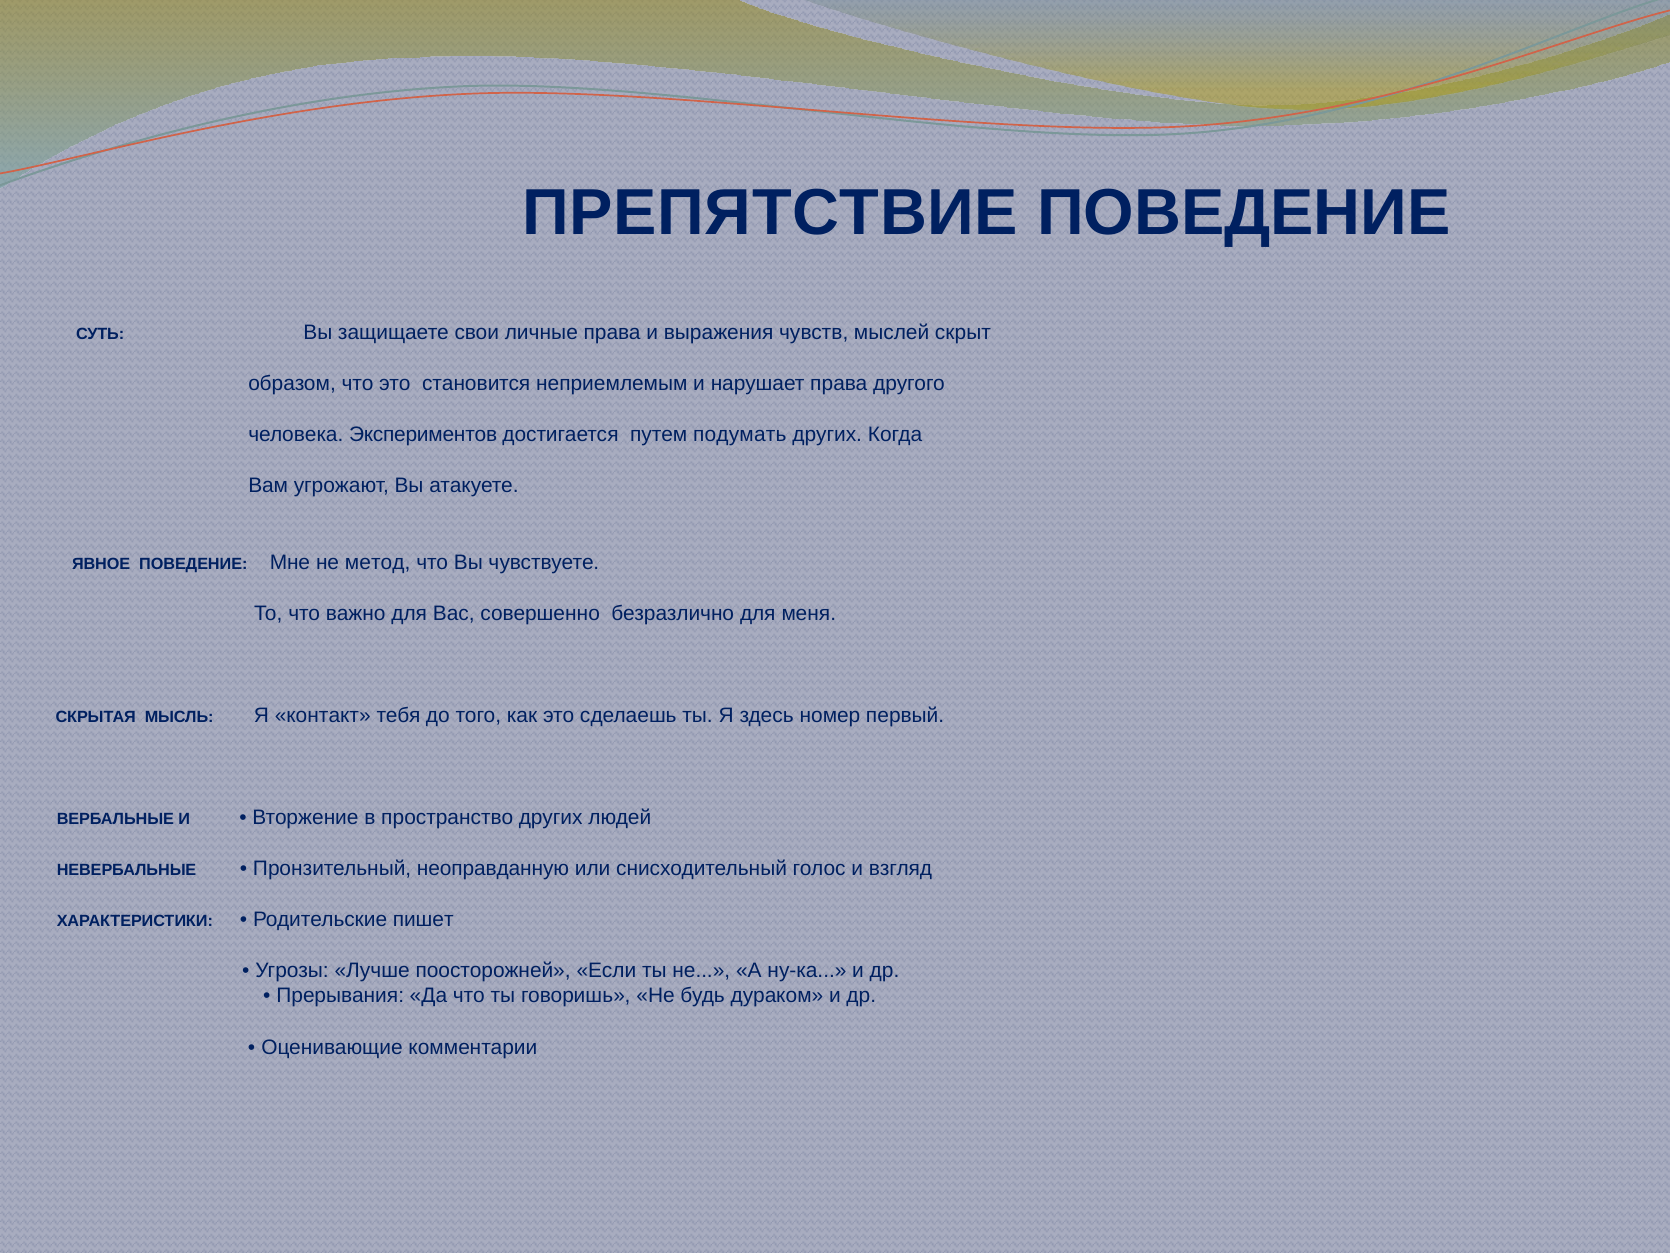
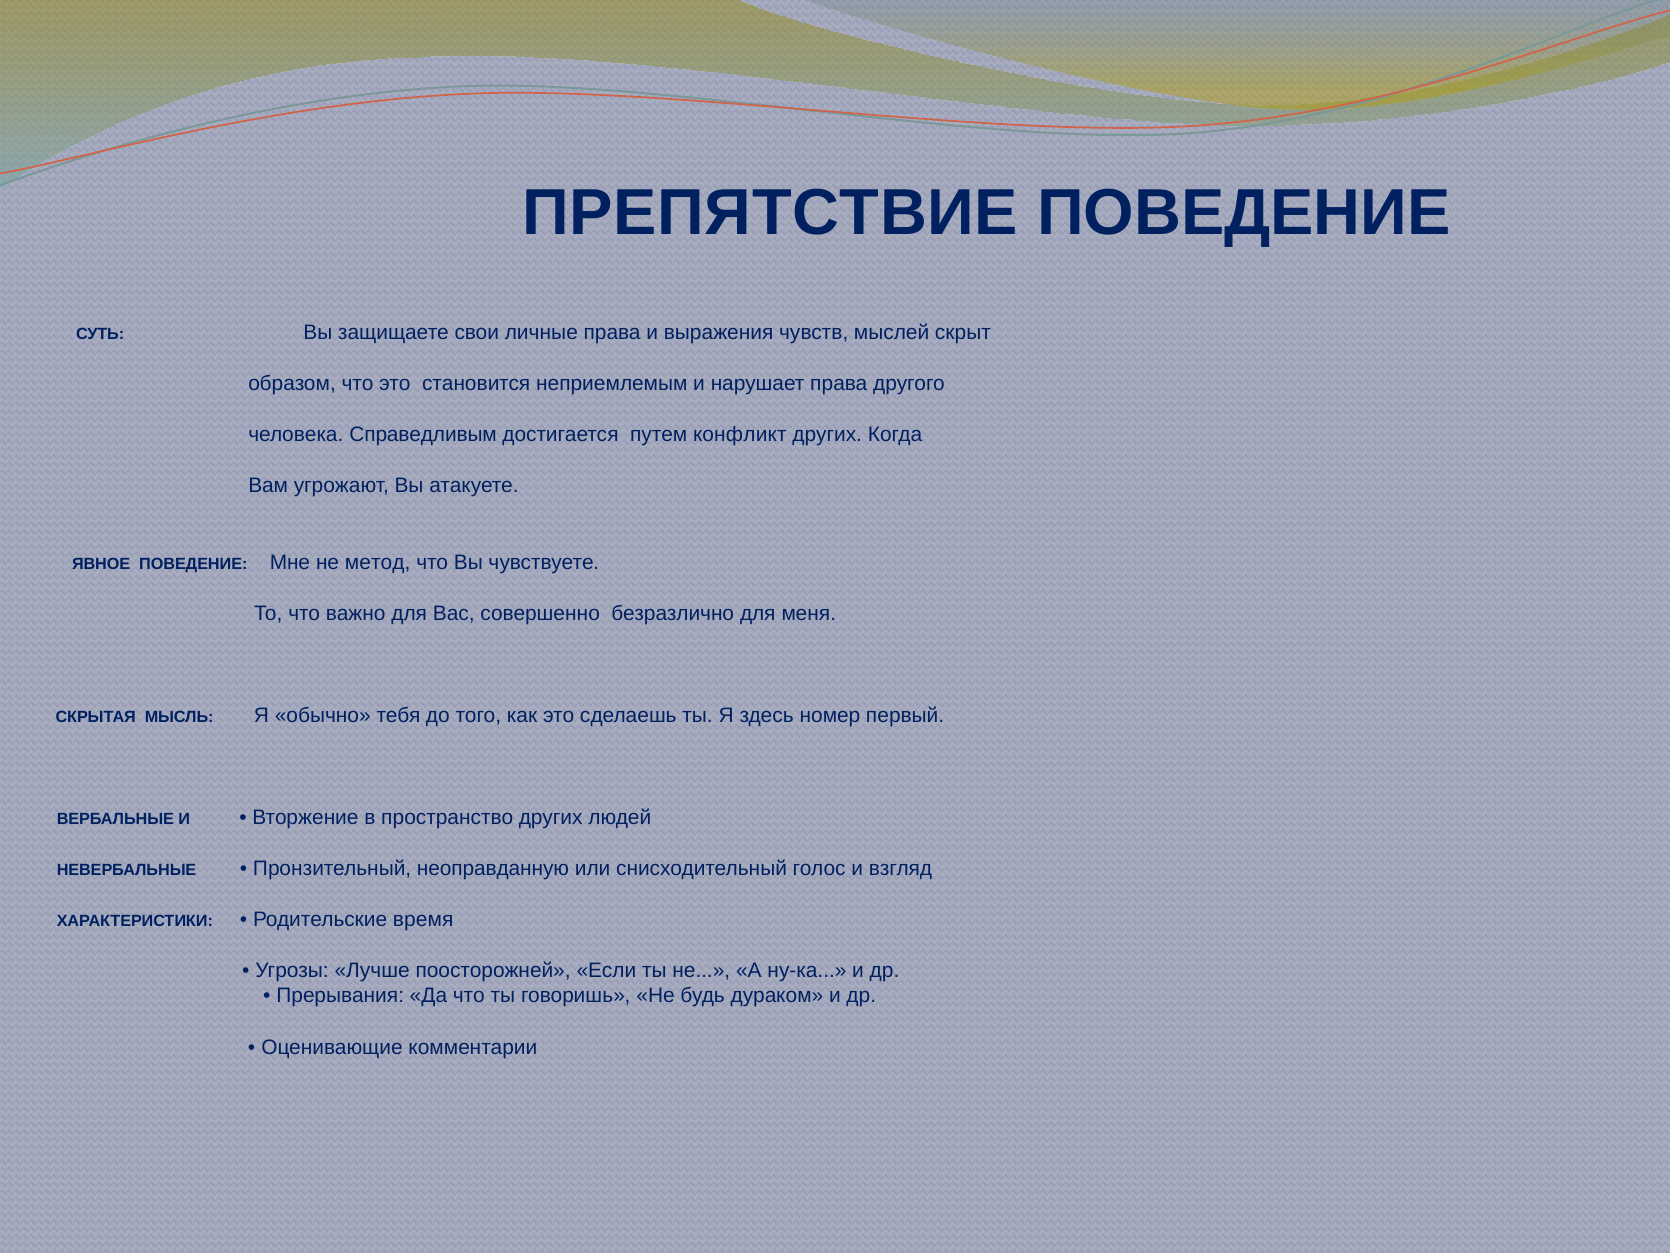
Экспериментов: Экспериментов -> Справедливым
подумать: подумать -> конфликт
контакт: контакт -> обычно
пишет: пишет -> время
